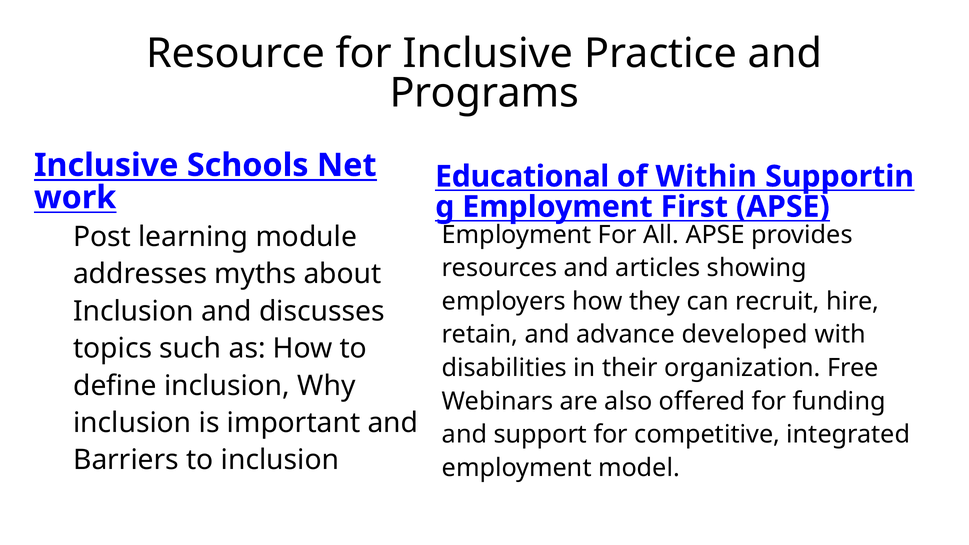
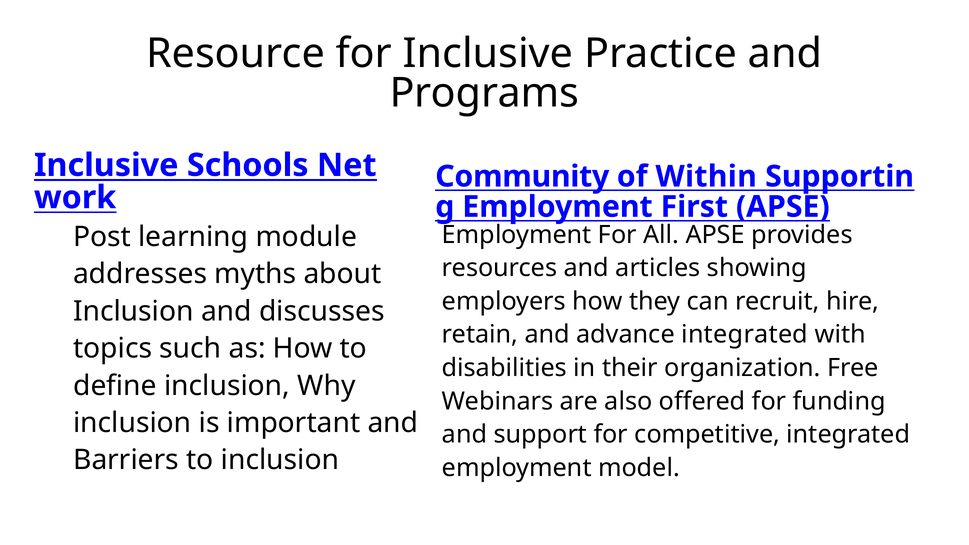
Educational: Educational -> Community
advance developed: developed -> integrated
